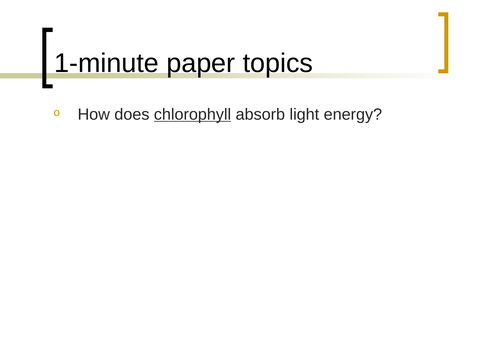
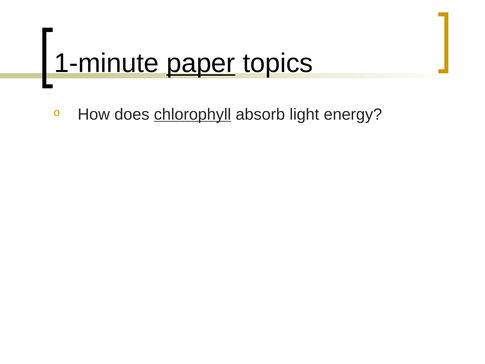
paper underline: none -> present
